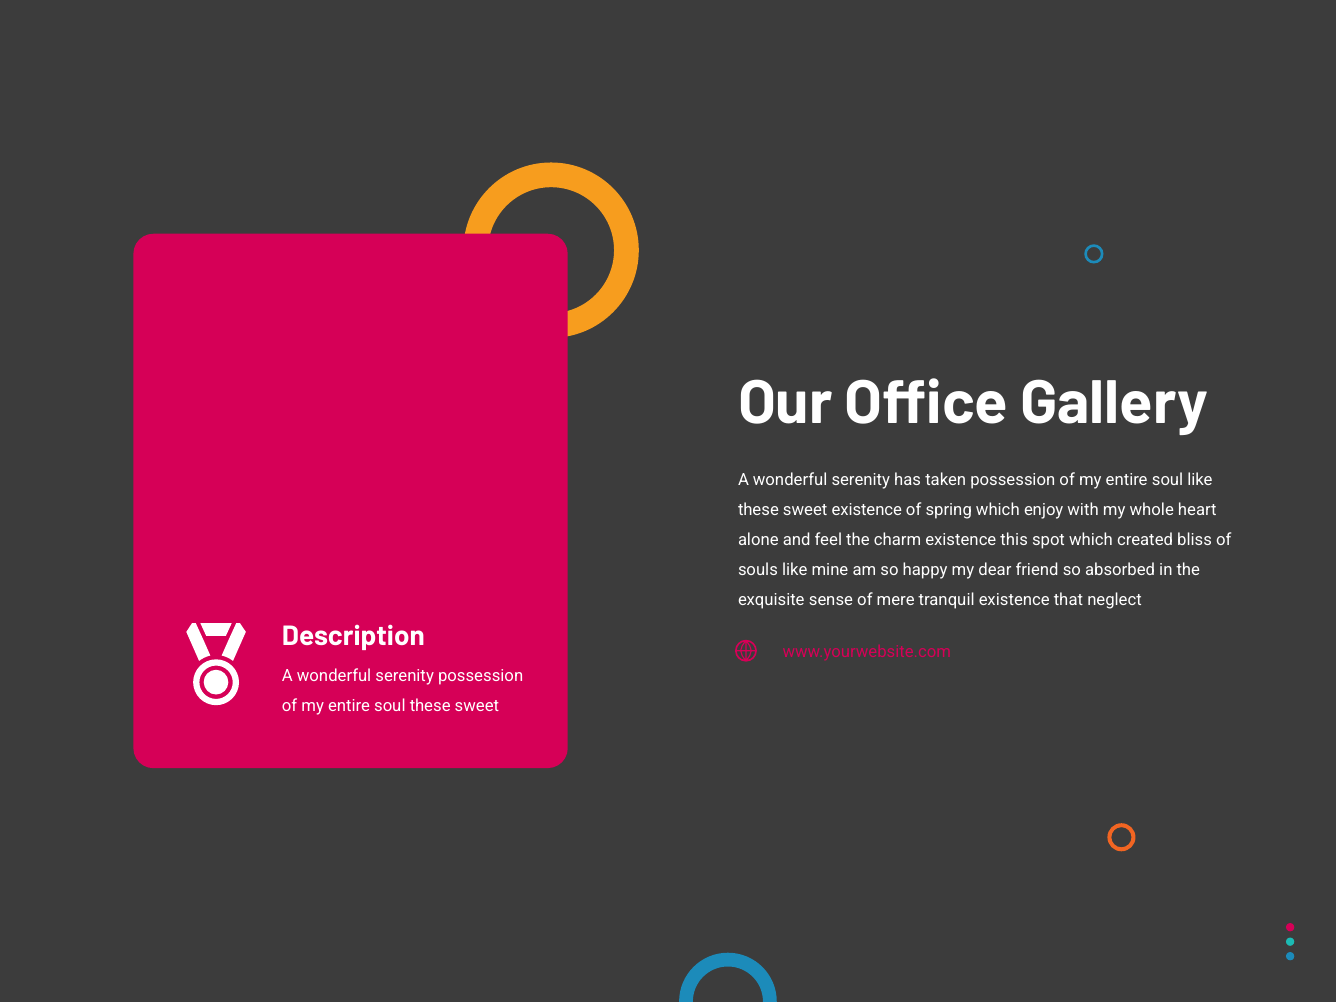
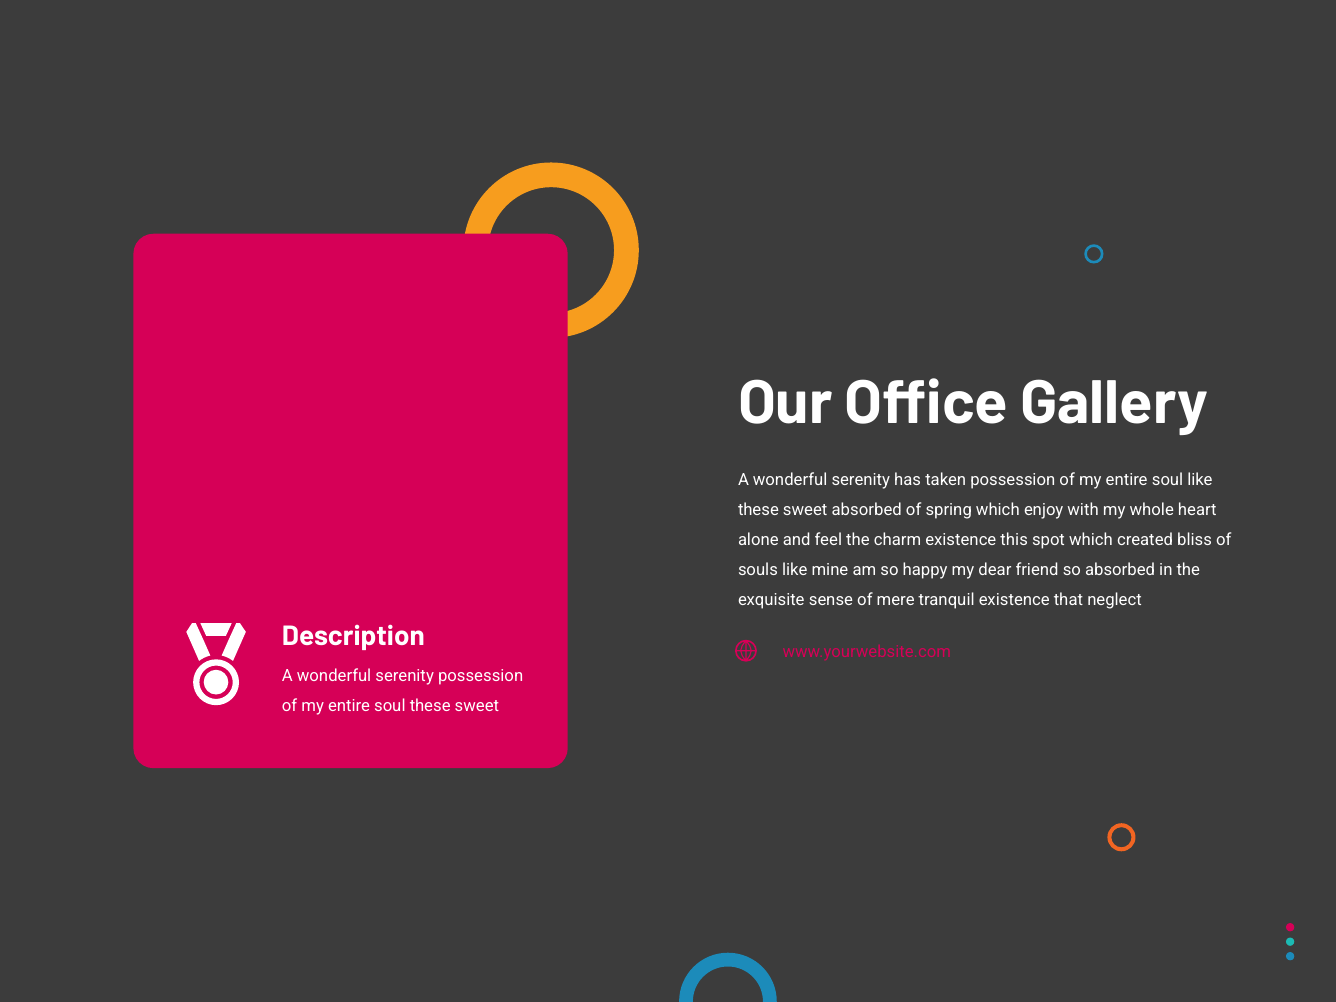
sweet existence: existence -> absorbed
